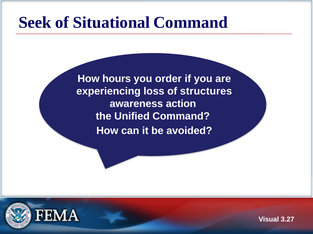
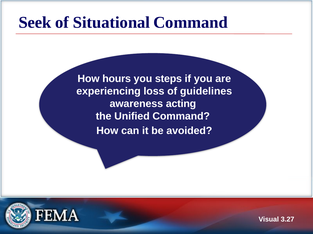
order: order -> steps
structures: structures -> guidelines
action: action -> acting
